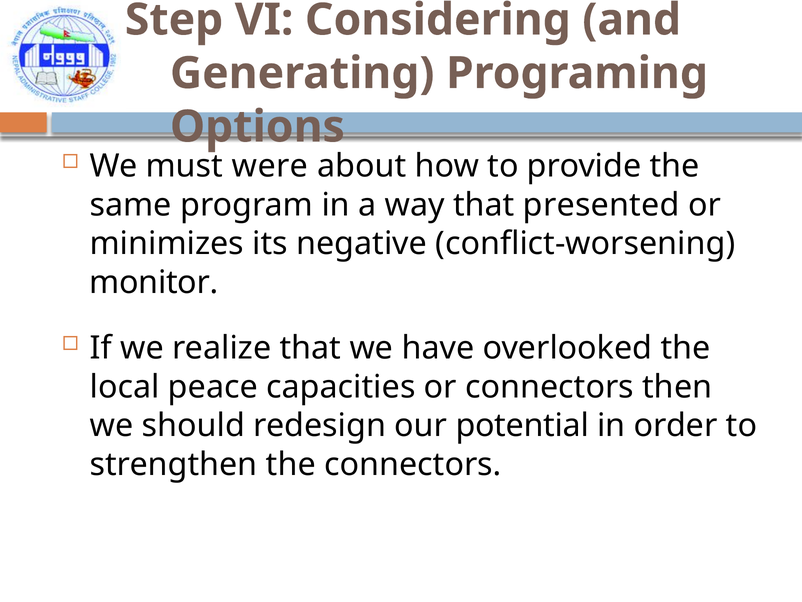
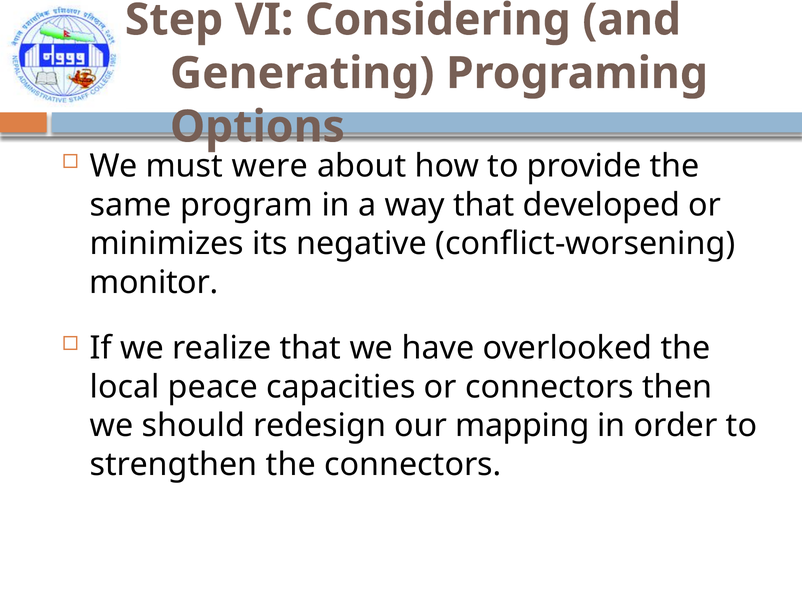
presented: presented -> developed
potential: potential -> mapping
